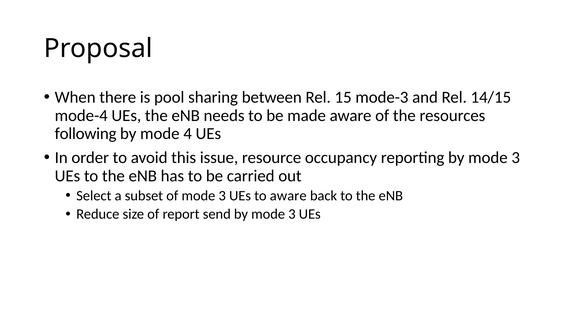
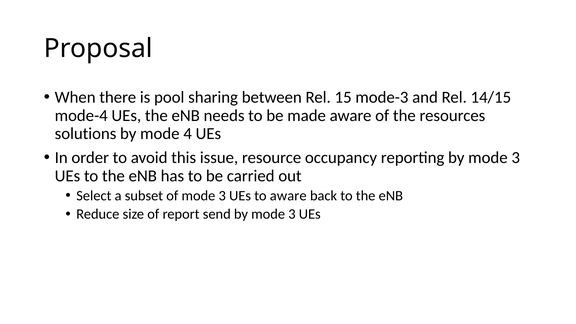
following: following -> solutions
